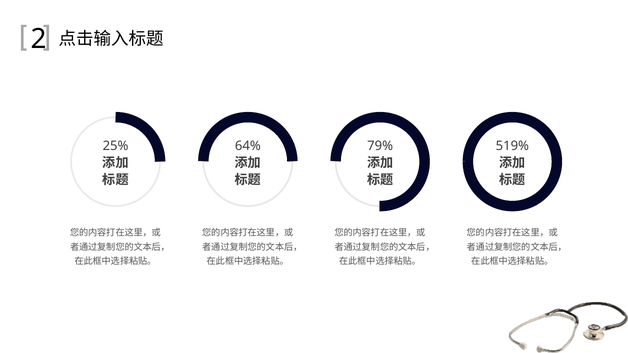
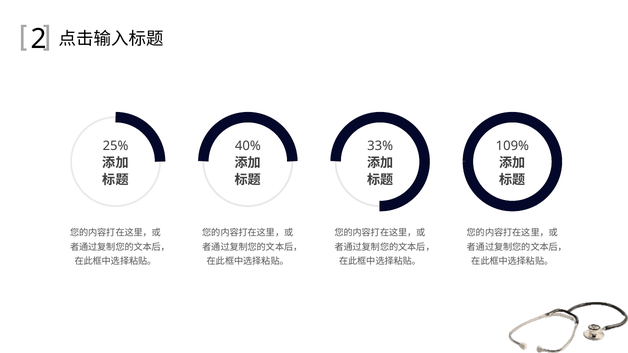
64%: 64% -> 40%
79%: 79% -> 33%
519%: 519% -> 109%
